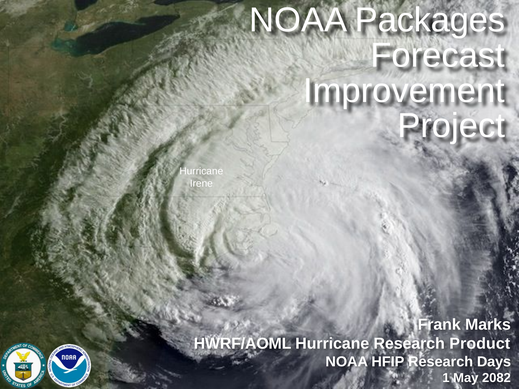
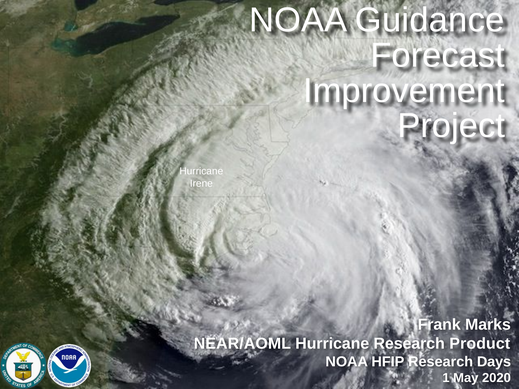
Packages: Packages -> Guidance
HWRF/AOML: HWRF/AOML -> NEAR/AOML
2082: 2082 -> 2020
